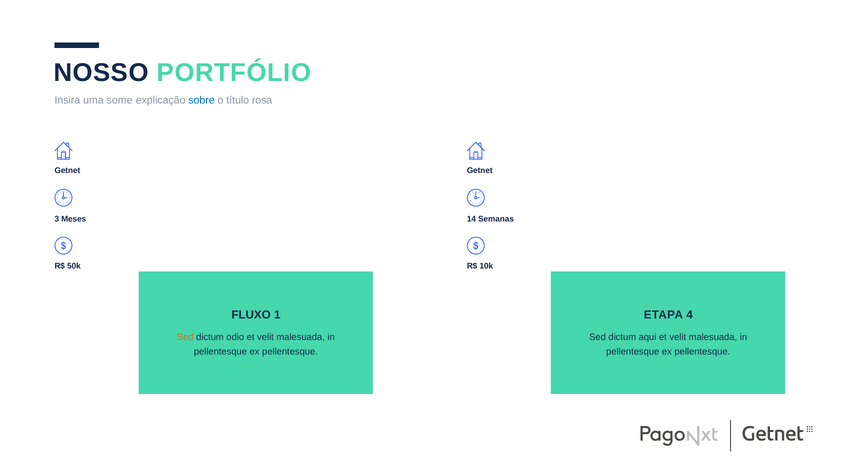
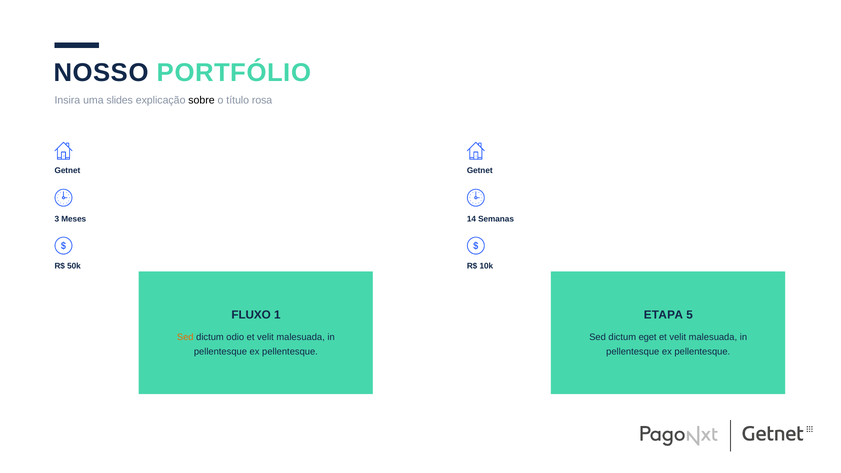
some: some -> slides
sobre colour: blue -> black
4: 4 -> 5
aqui: aqui -> eget
